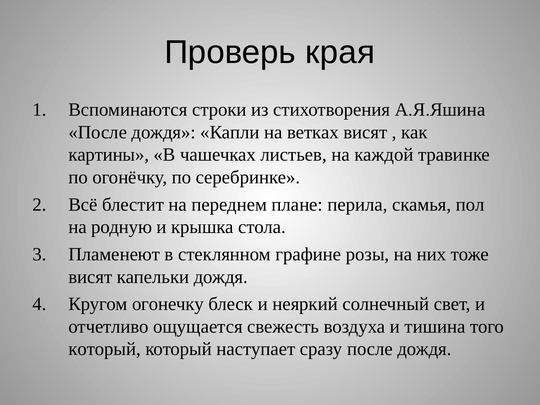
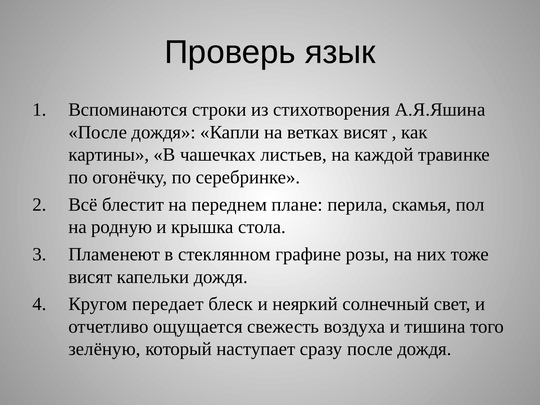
края: края -> язык
огонечку: огонечку -> передает
который at (105, 349): который -> зелёную
